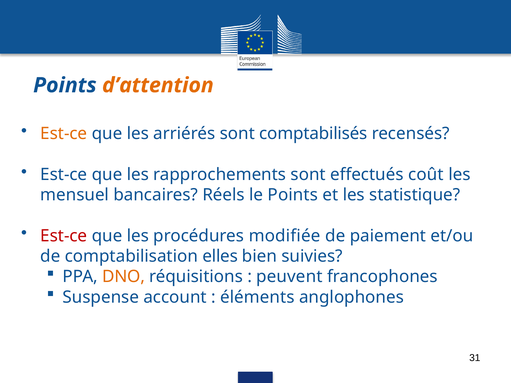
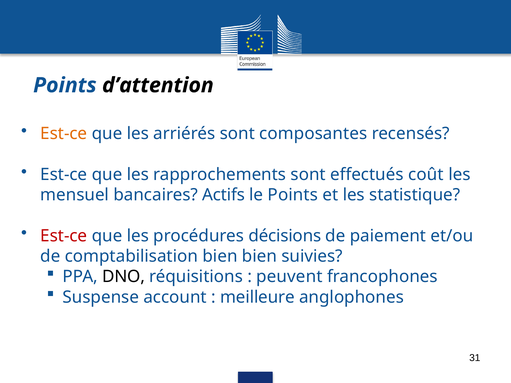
d’attention colour: orange -> black
comptabilisés: comptabilisés -> composantes
Réels: Réels -> Actifs
modifiée: modifiée -> décisions
comptabilisation elles: elles -> bien
DNO colour: orange -> black
éléments: éléments -> meilleure
